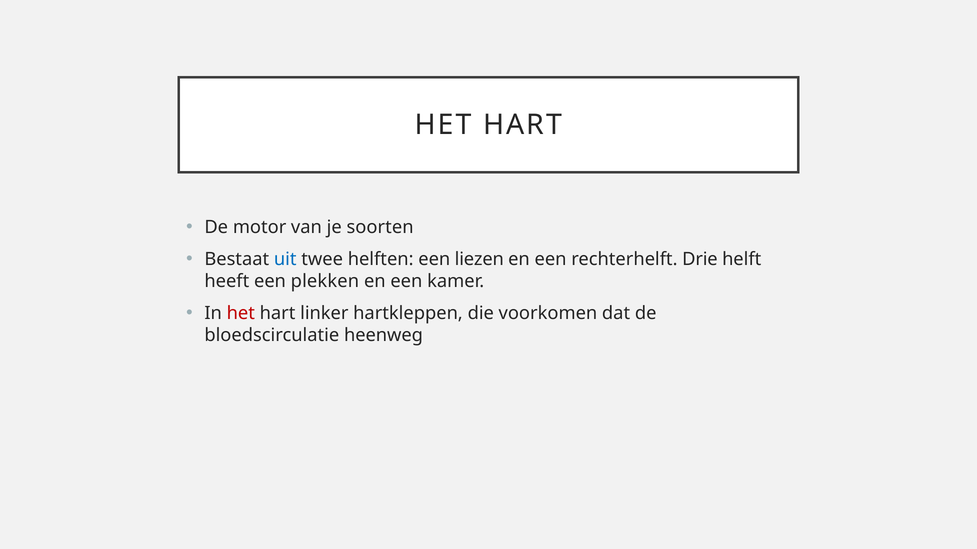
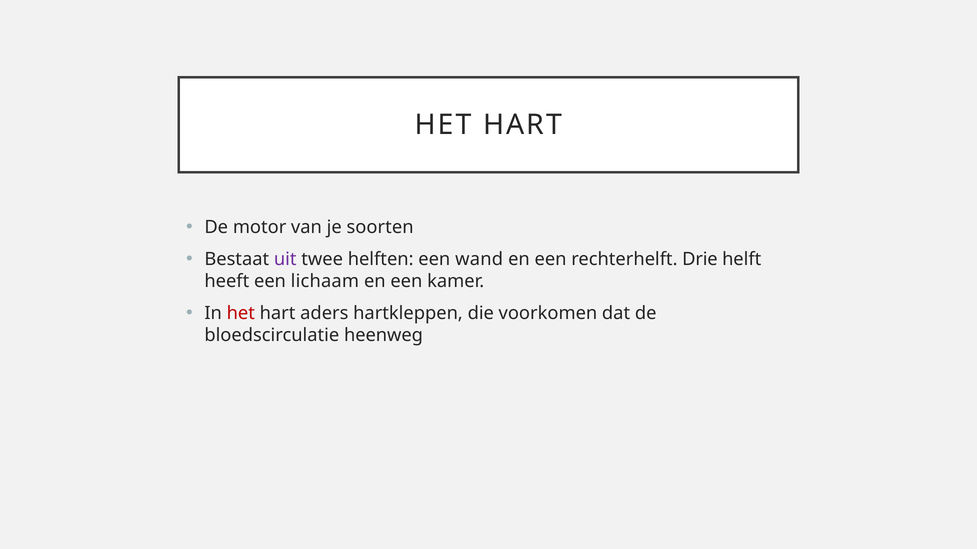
uit colour: blue -> purple
liezen: liezen -> wand
plekken: plekken -> lichaam
linker: linker -> aders
